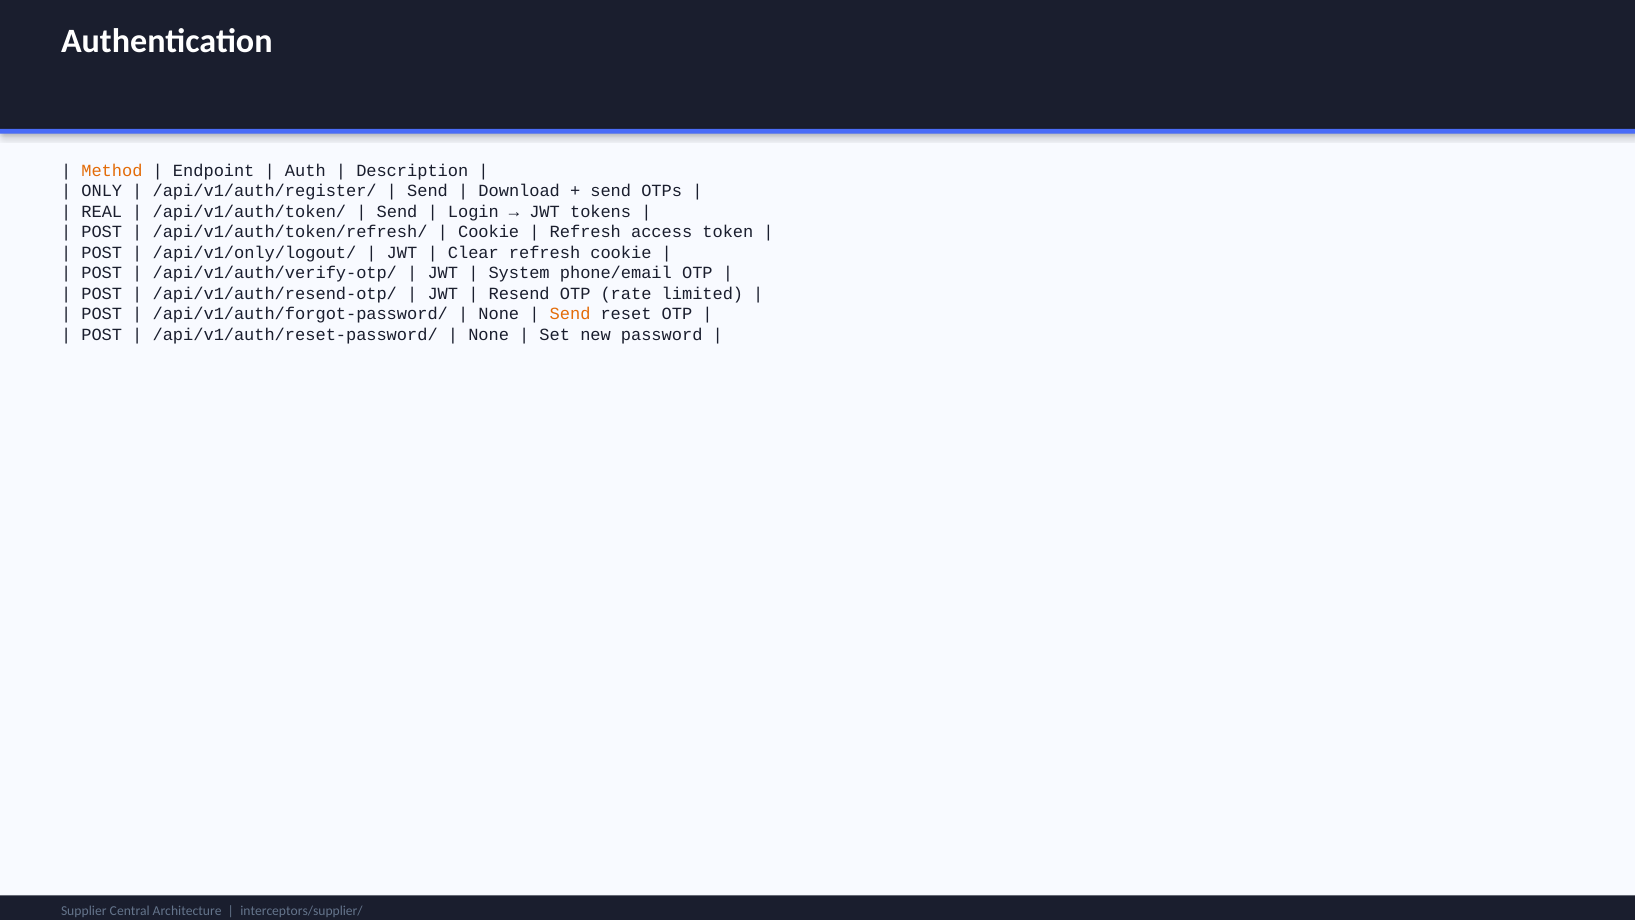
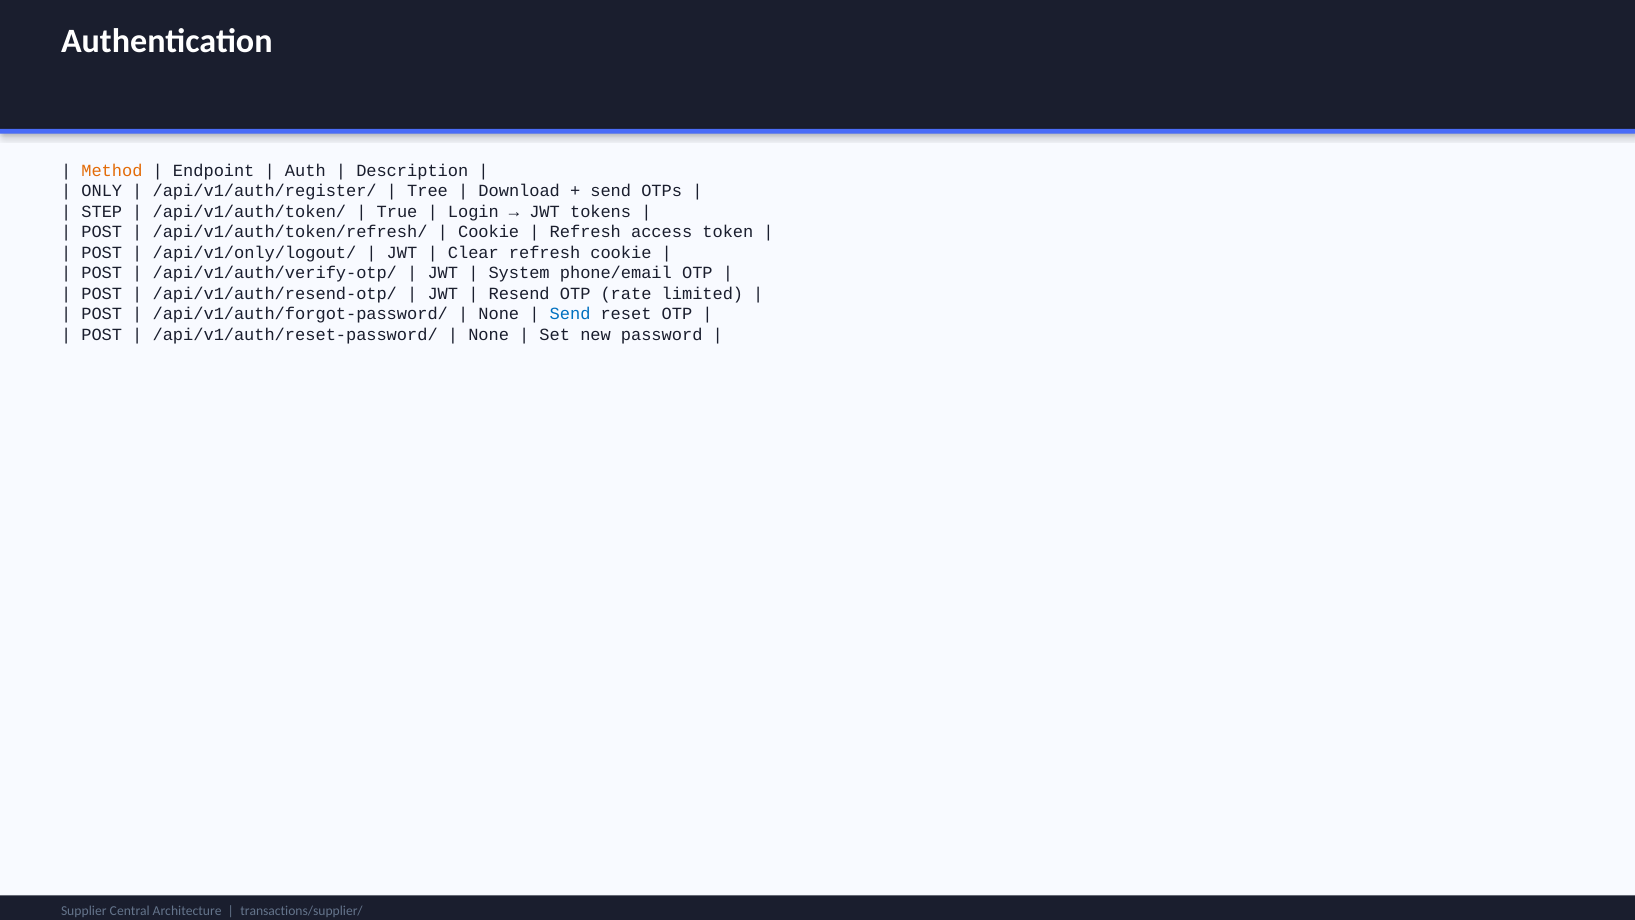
Send at (428, 191): Send -> Tree
REAL: REAL -> STEP
Send at (397, 212): Send -> True
Send at (570, 314) colour: orange -> blue
interceptors/supplier/: interceptors/supplier/ -> transactions/supplier/
